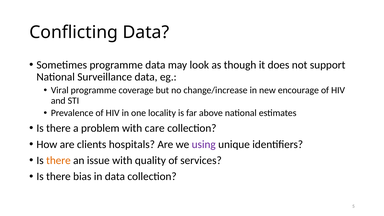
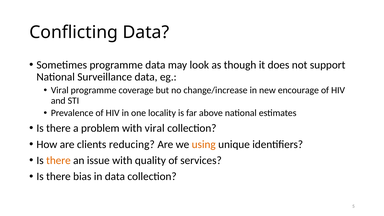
with care: care -> viral
hospitals: hospitals -> reducing
using colour: purple -> orange
